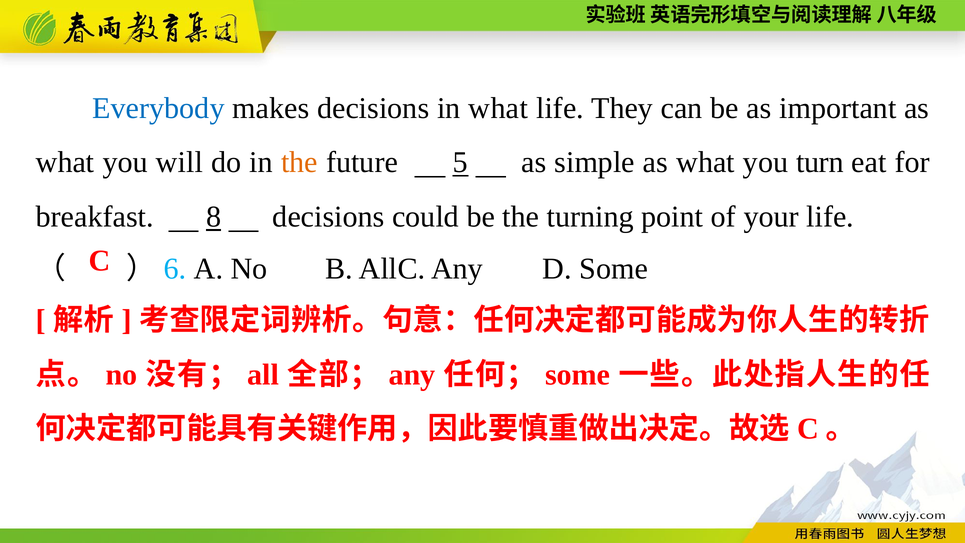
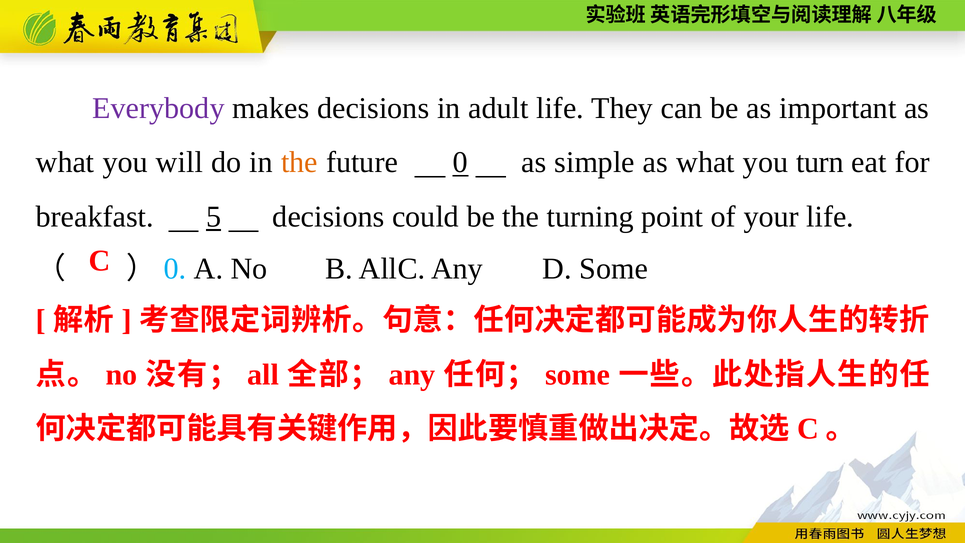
Everybody colour: blue -> purple
in what: what -> adult
future 5: 5 -> 0
8: 8 -> 5
6 at (175, 269): 6 -> 0
